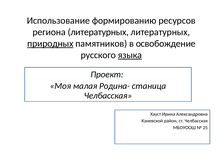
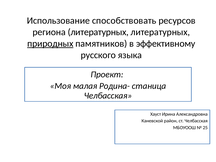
формированию: формированию -> способствовать
освобождение: освобождение -> эффективному
языка underline: present -> none
